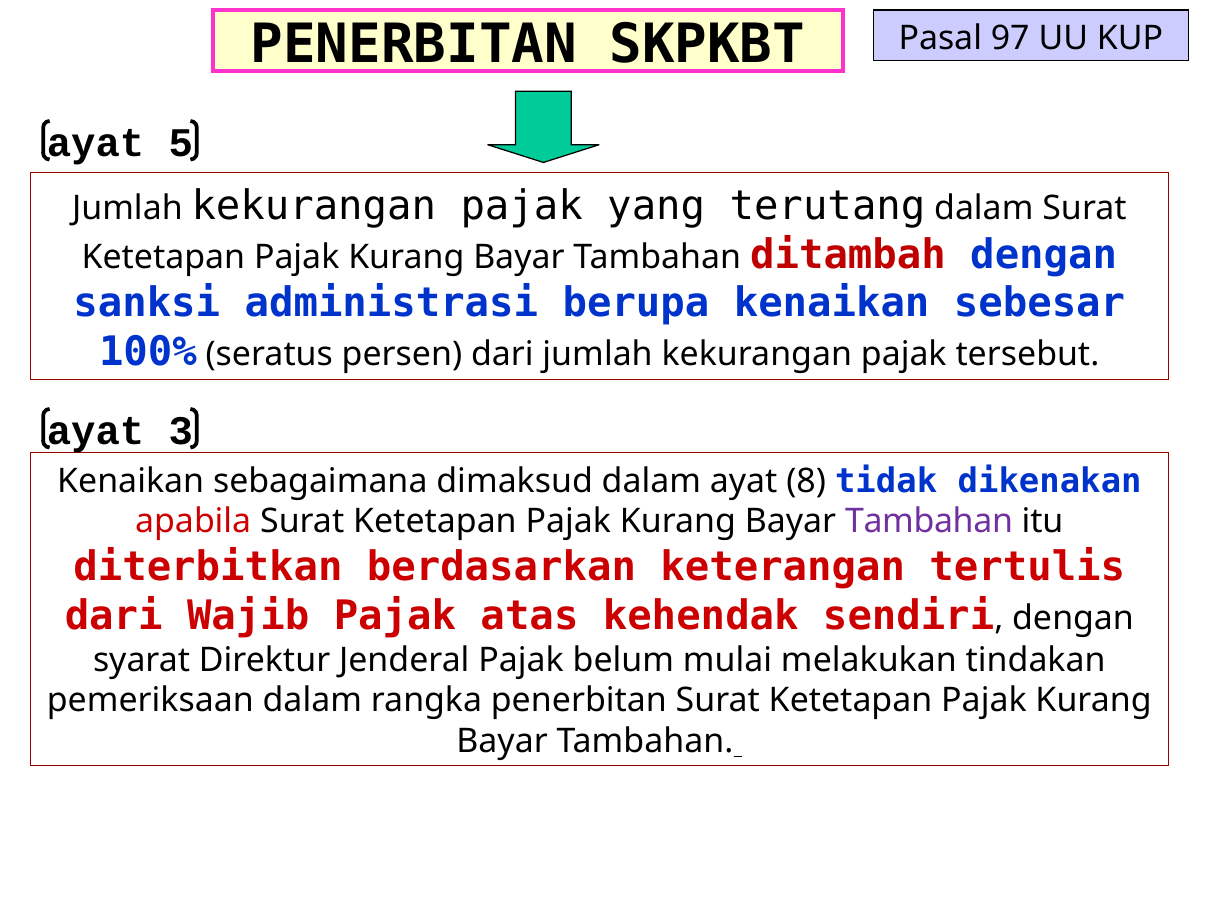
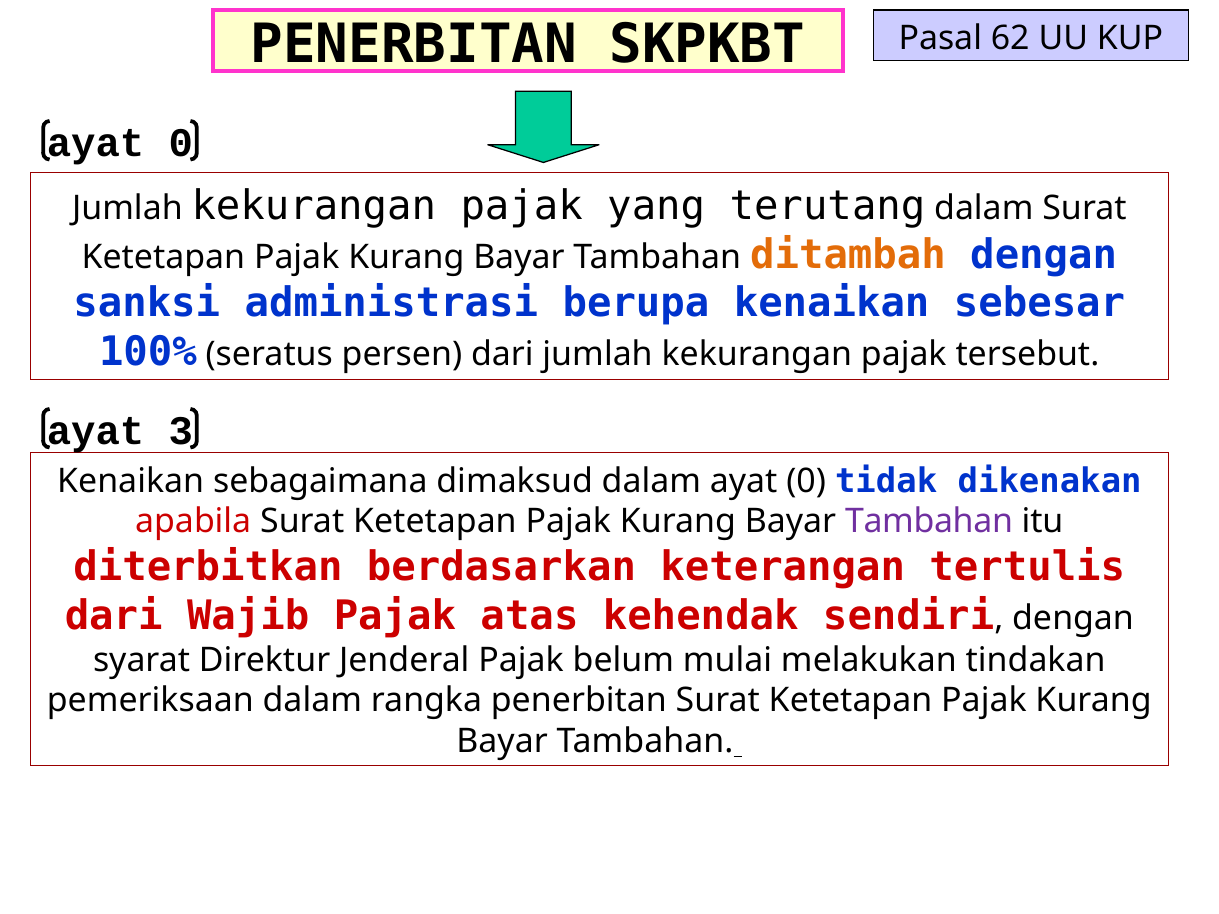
97: 97 -> 62
5 at (181, 143): 5 -> 0
ditambah colour: red -> orange
dalam ayat 8: 8 -> 0
